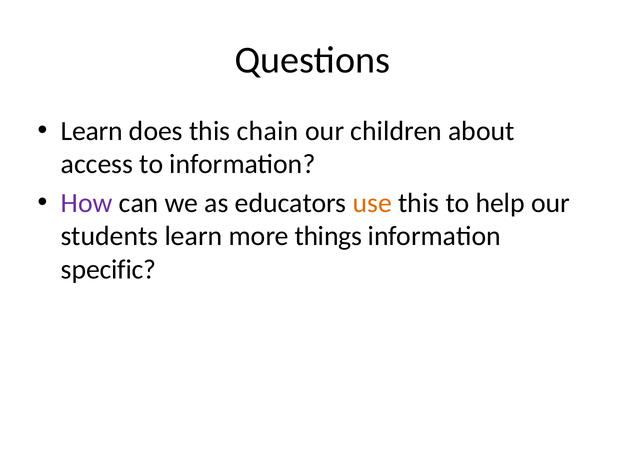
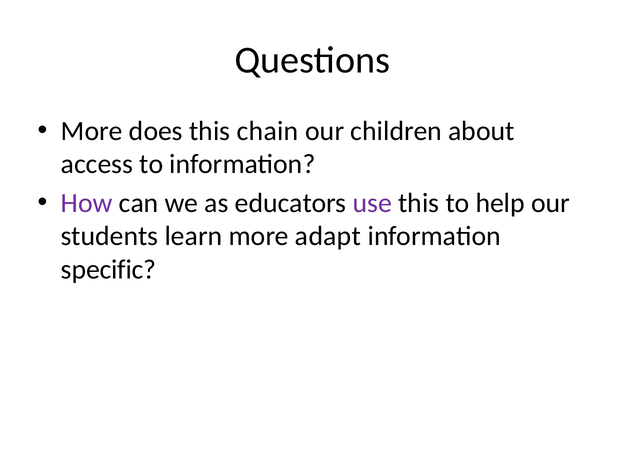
Learn at (92, 131): Learn -> More
use colour: orange -> purple
things: things -> adapt
